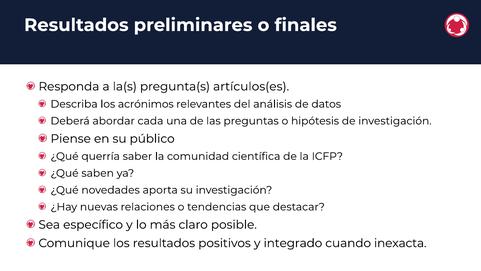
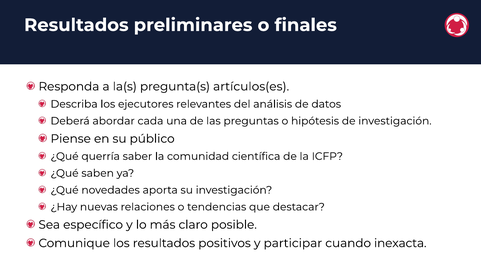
acrónimos: acrónimos -> ejecutores
integrado: integrado -> participar
